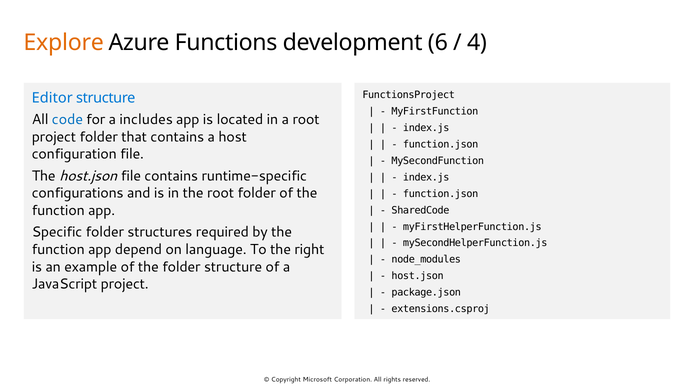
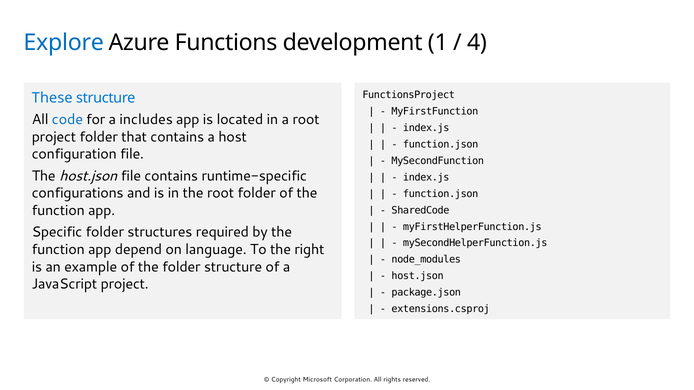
Explore colour: orange -> blue
6: 6 -> 1
Editor: Editor -> These
